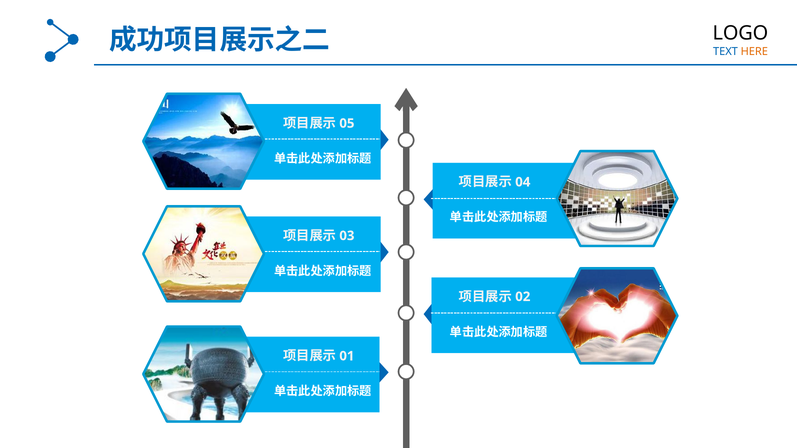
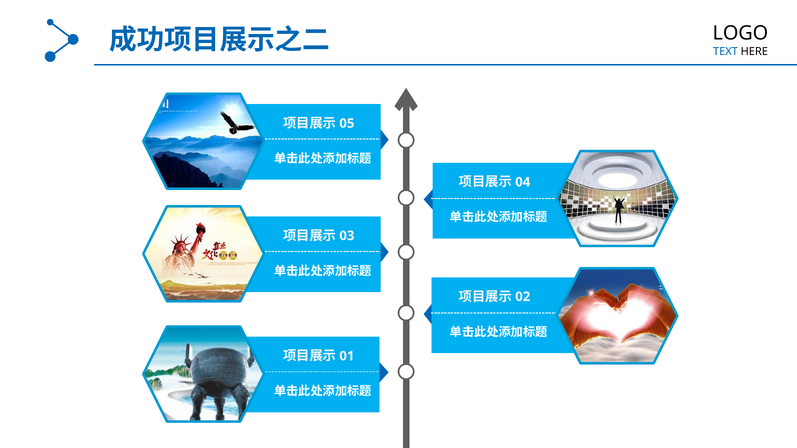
HERE colour: orange -> black
